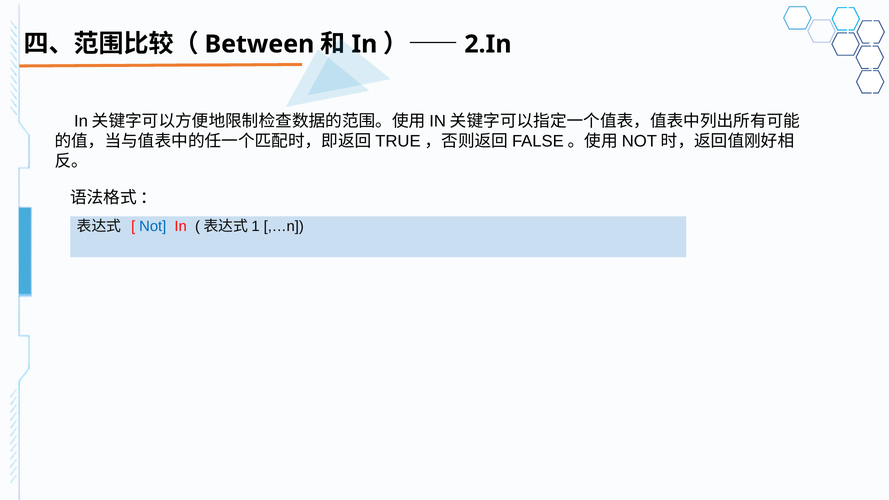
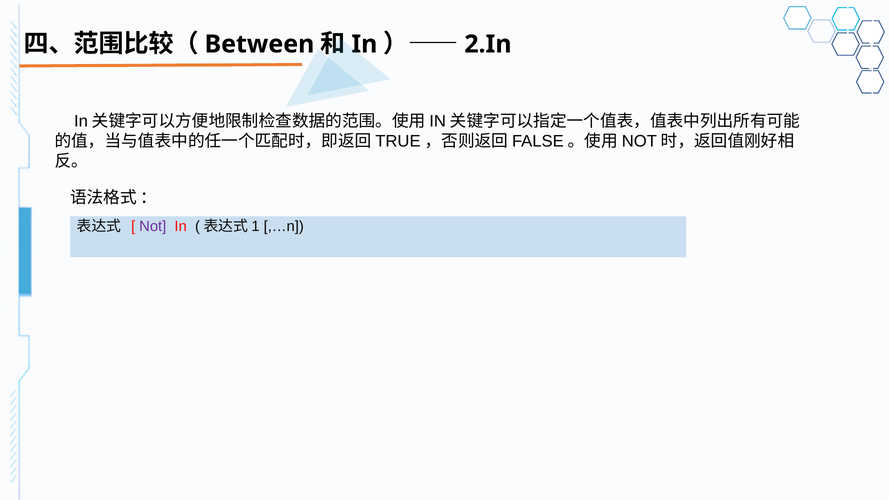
Not colour: blue -> purple
